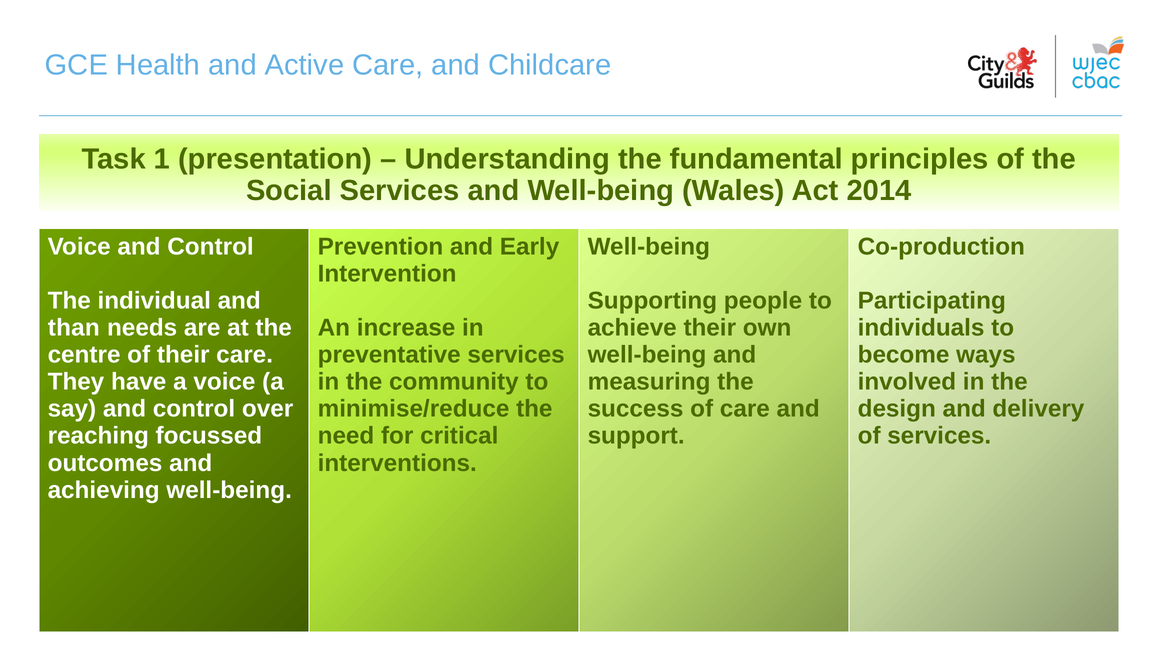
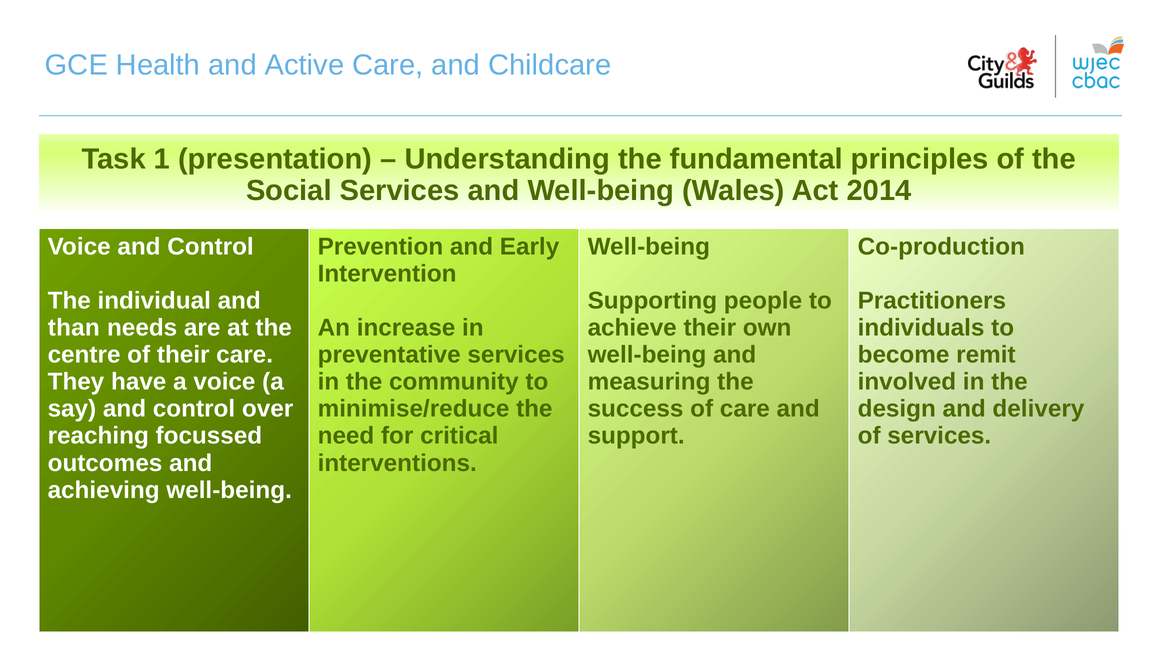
Participating: Participating -> Practitioners
ways: ways -> remit
